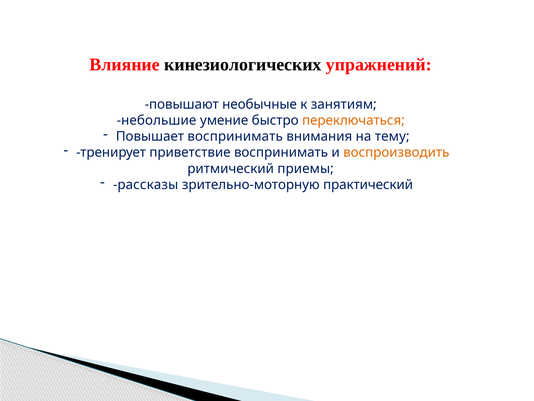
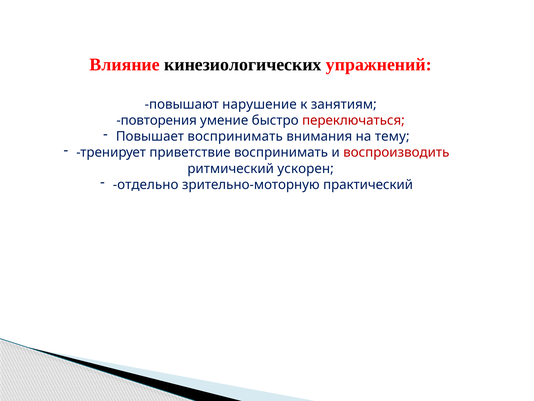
необычные: необычные -> нарушение
небольшие: небольшие -> повторения
переключаться colour: orange -> red
воспроизводить colour: orange -> red
приемы: приемы -> ускорен
рассказы: рассказы -> отдельно
